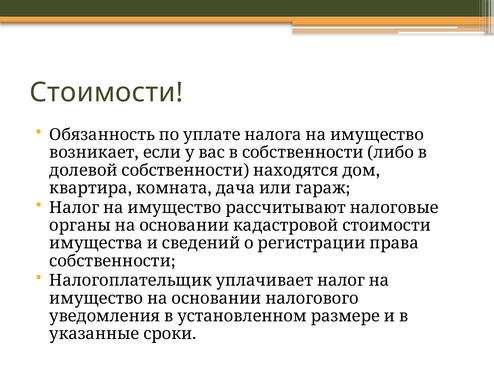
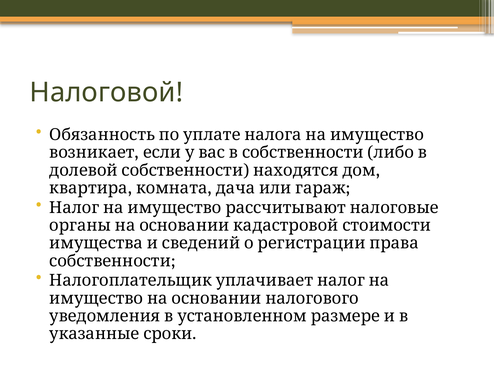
Стоимости: Стоимости -> Налоговой
